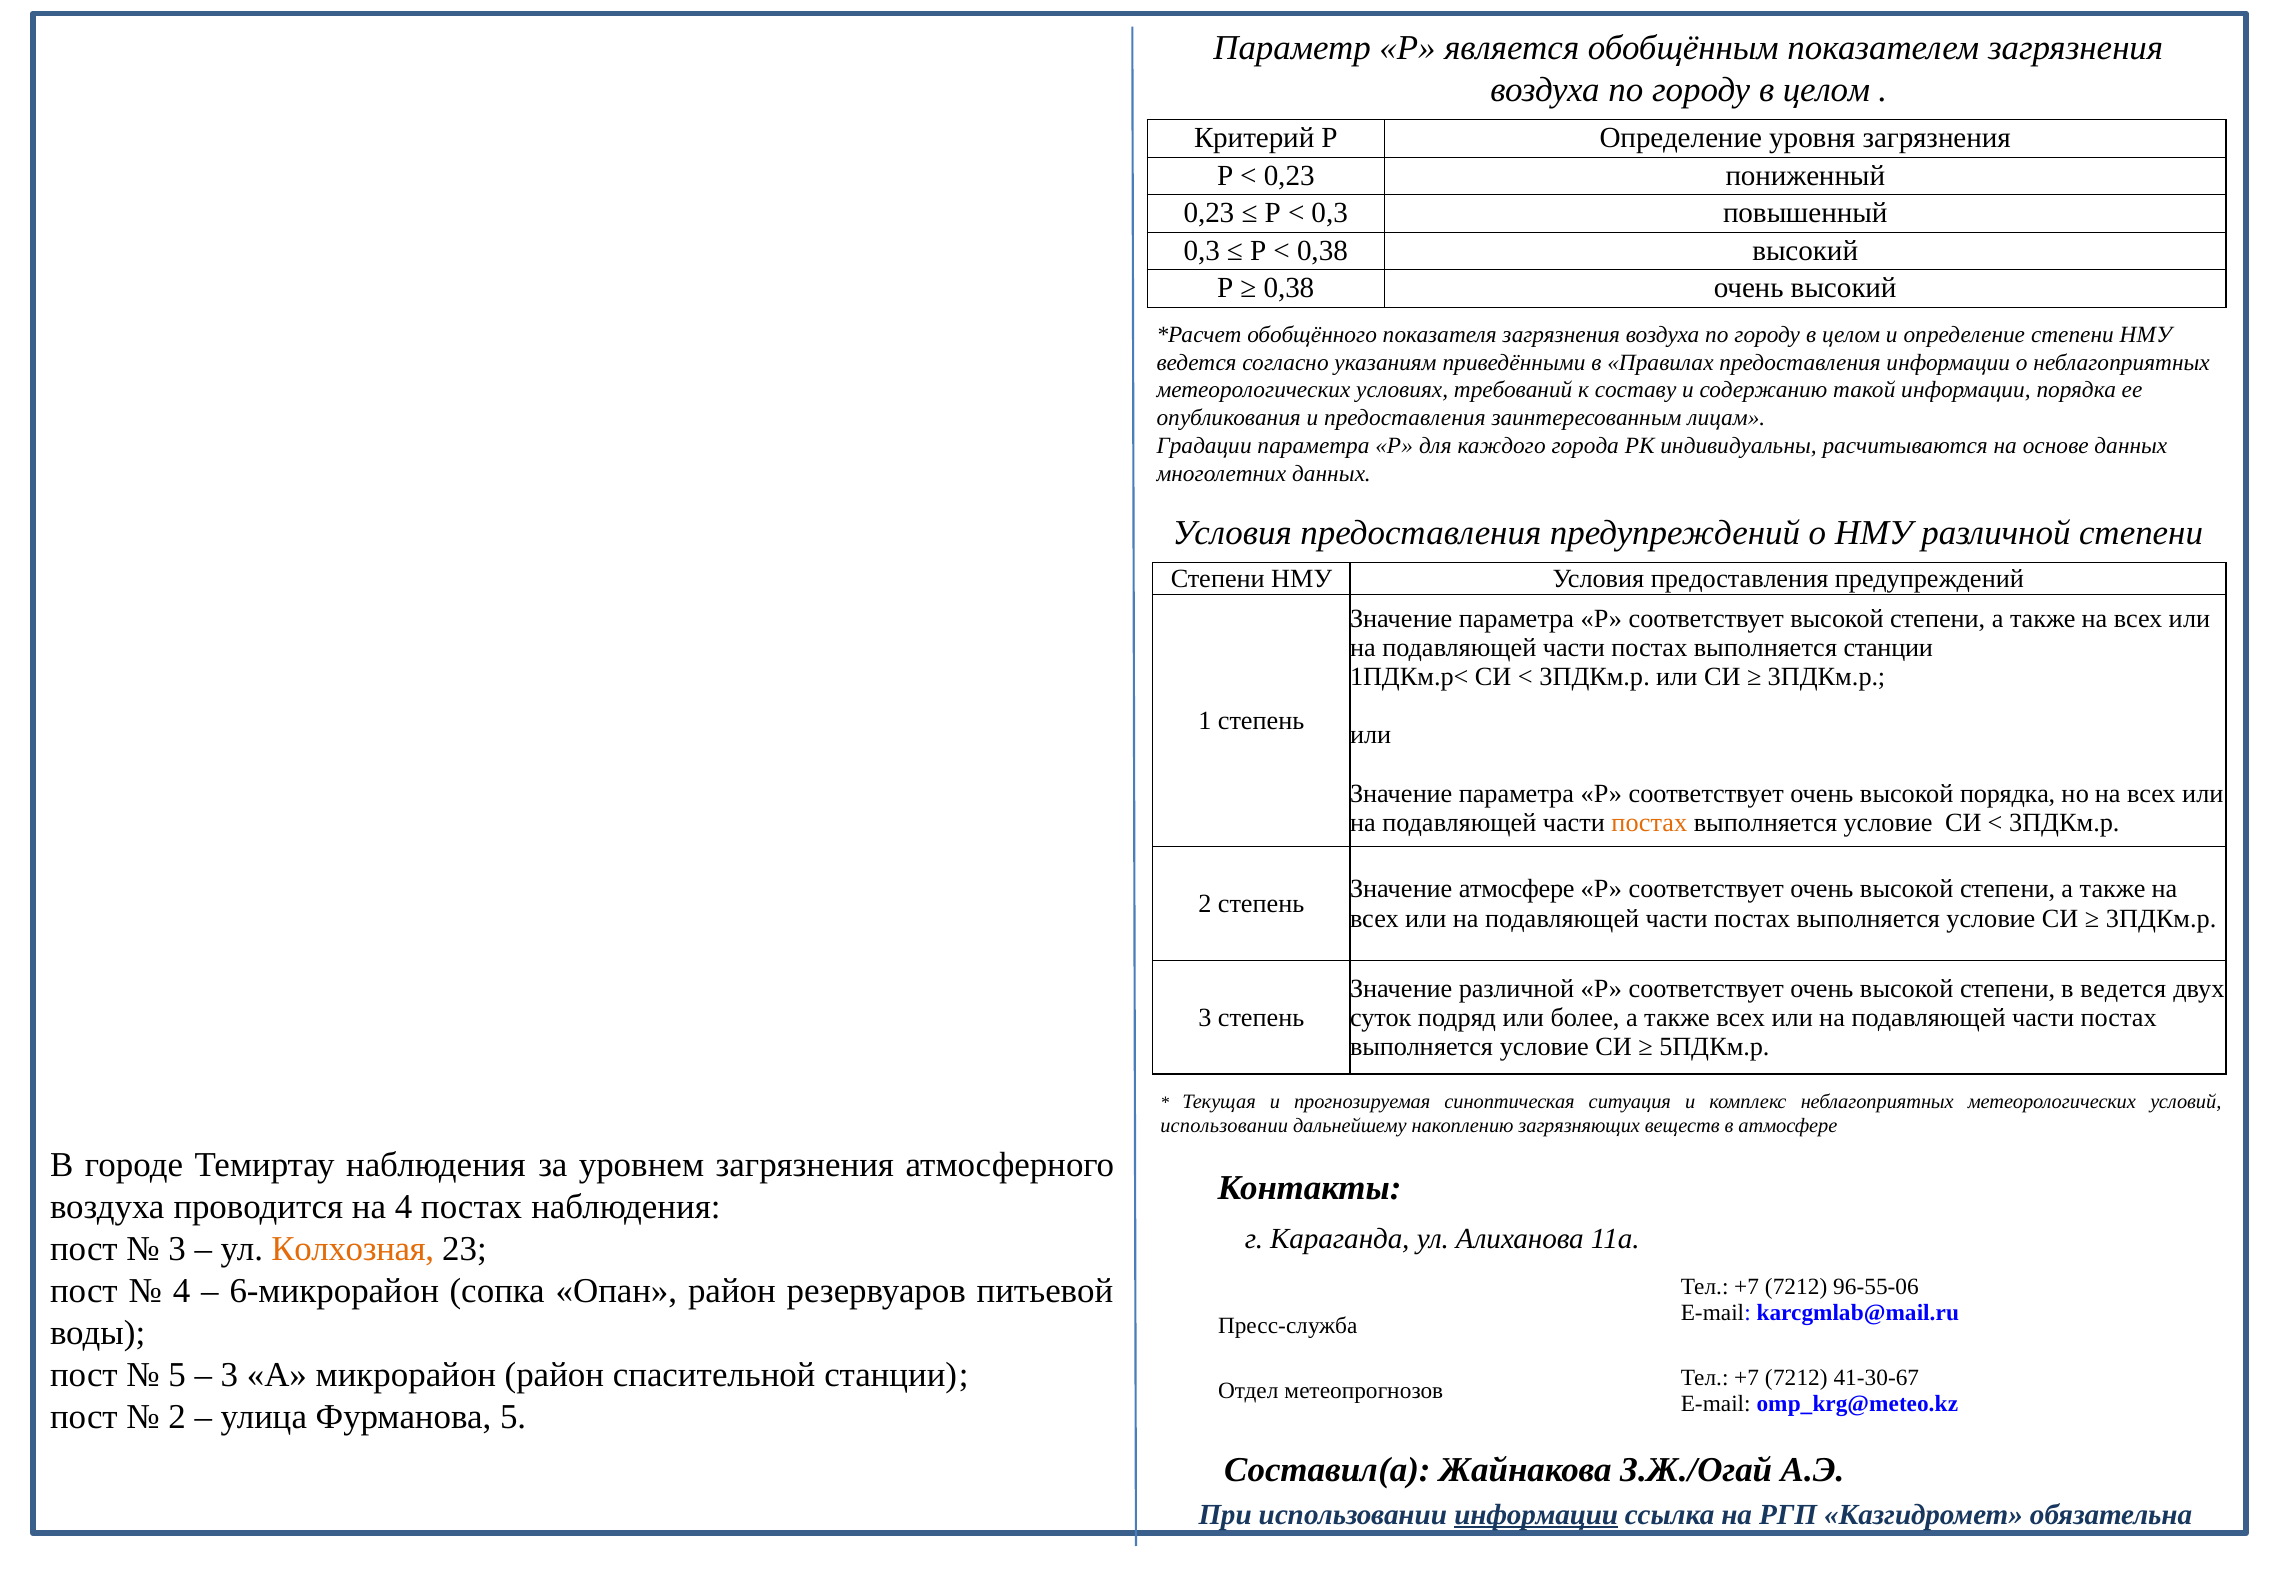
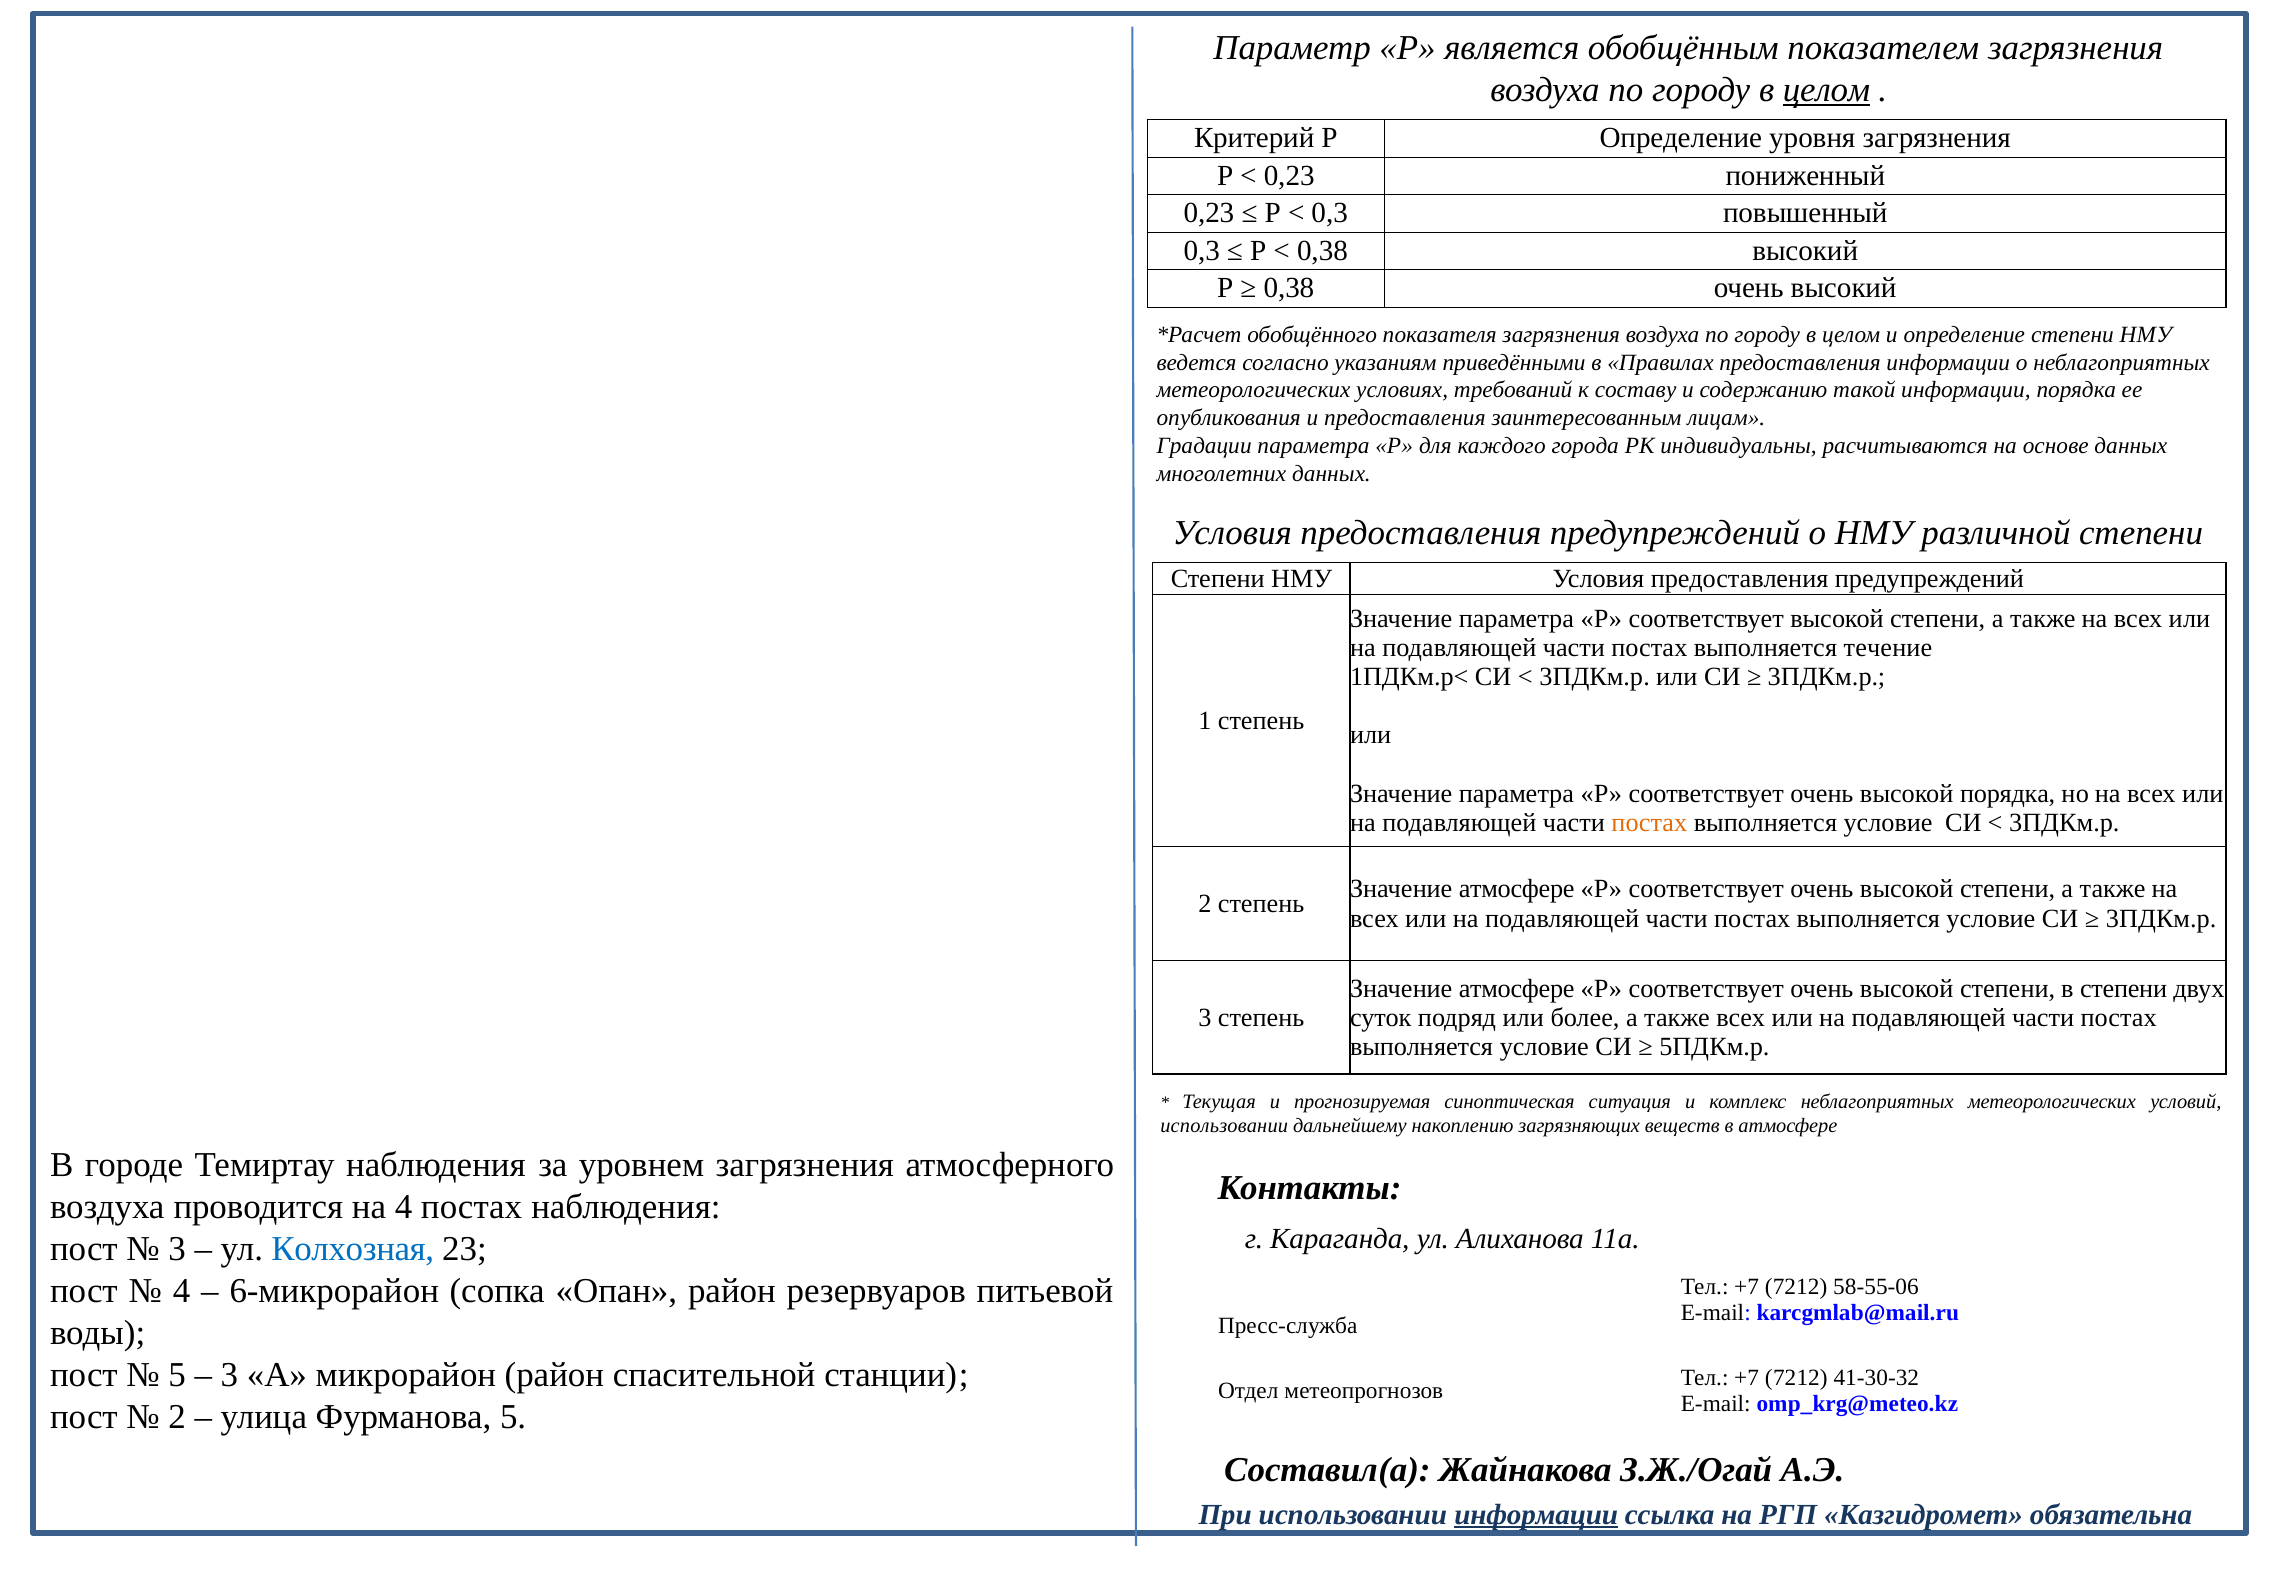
целом at (1827, 90) underline: none -> present
выполняется станции: станции -> течение
различной at (1517, 988): различной -> атмосфере
в ведется: ведется -> степени
Колхозная colour: orange -> blue
96-55-06: 96-55-06 -> 58-55-06
41-30-67: 41-30-67 -> 41-30-32
